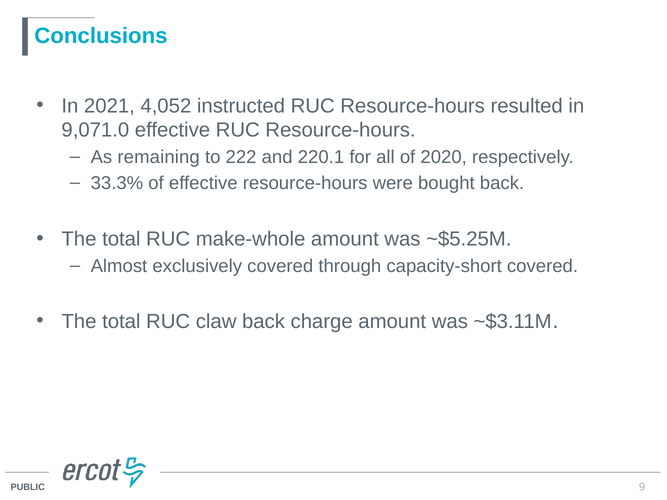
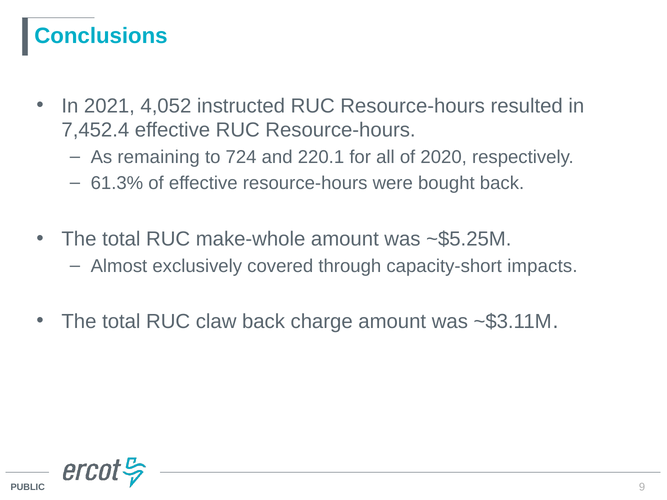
9,071.0: 9,071.0 -> 7,452.4
222: 222 -> 724
33.3%: 33.3% -> 61.3%
capacity-short covered: covered -> impacts
